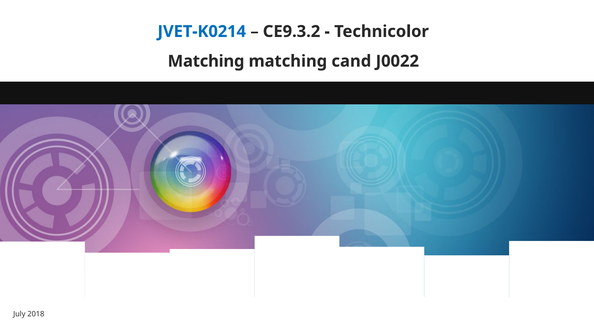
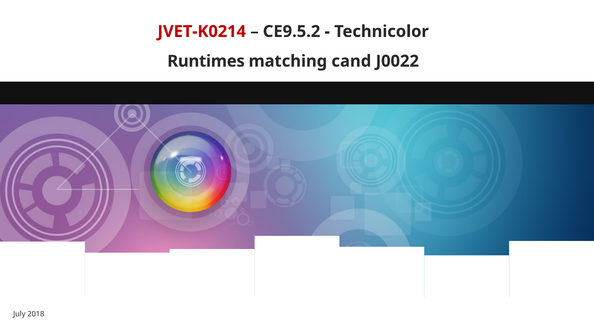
JVET-K0214 colour: blue -> red
CE9.3.2: CE9.3.2 -> CE9.5.2
Matching at (206, 61): Matching -> Runtimes
